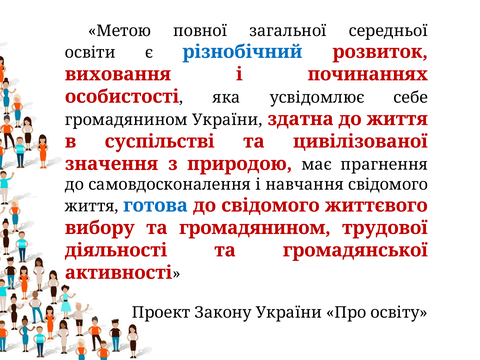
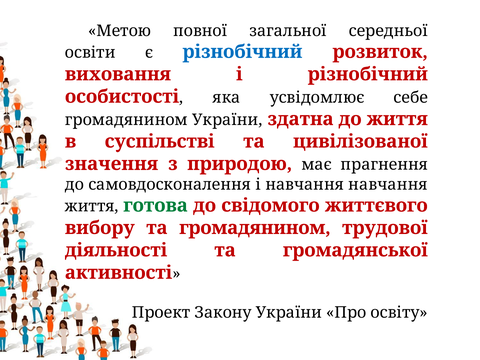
і починаннях: починаннях -> різнобічний
навчання свідомого: свідомого -> навчання
готова colour: blue -> green
